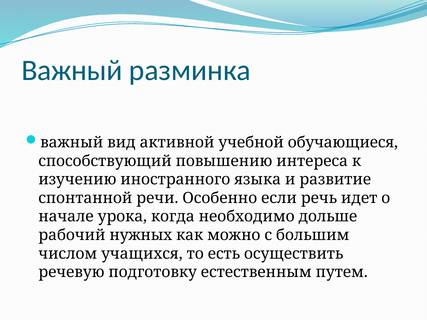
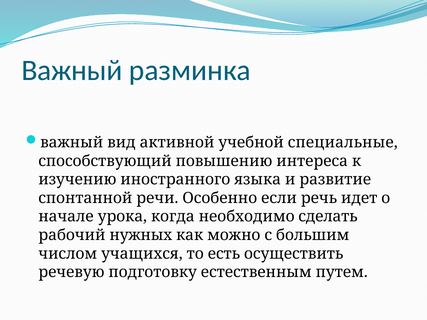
обучающиеся: обучающиеся -> специальные
дольше: дольше -> сделать
